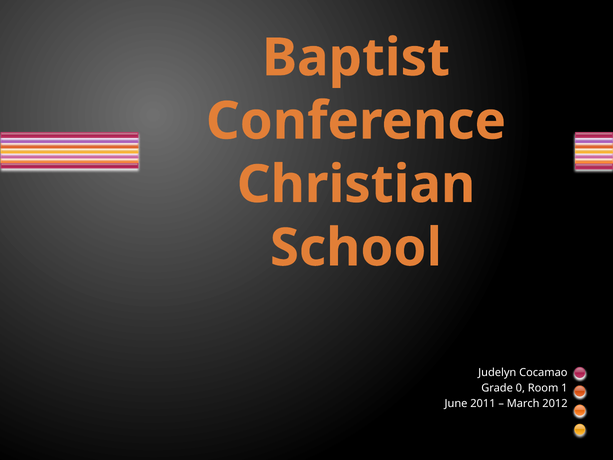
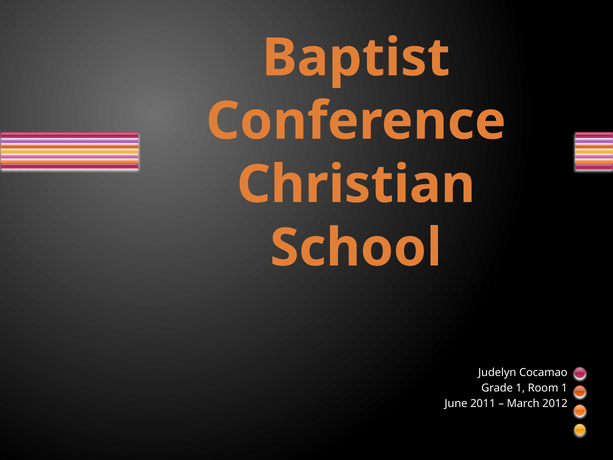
Grade 0: 0 -> 1
